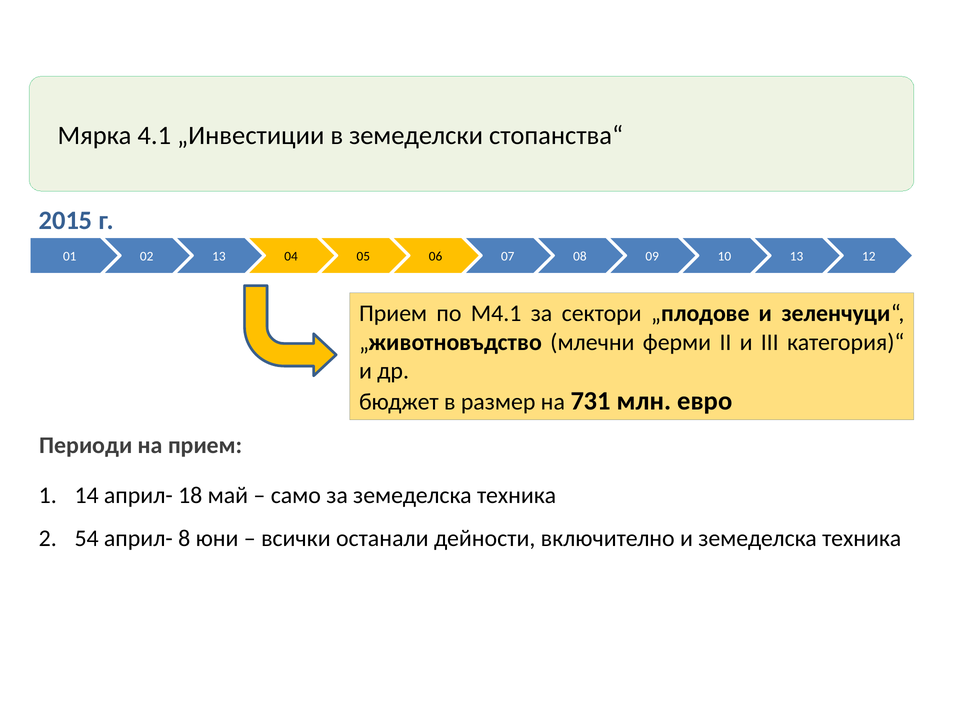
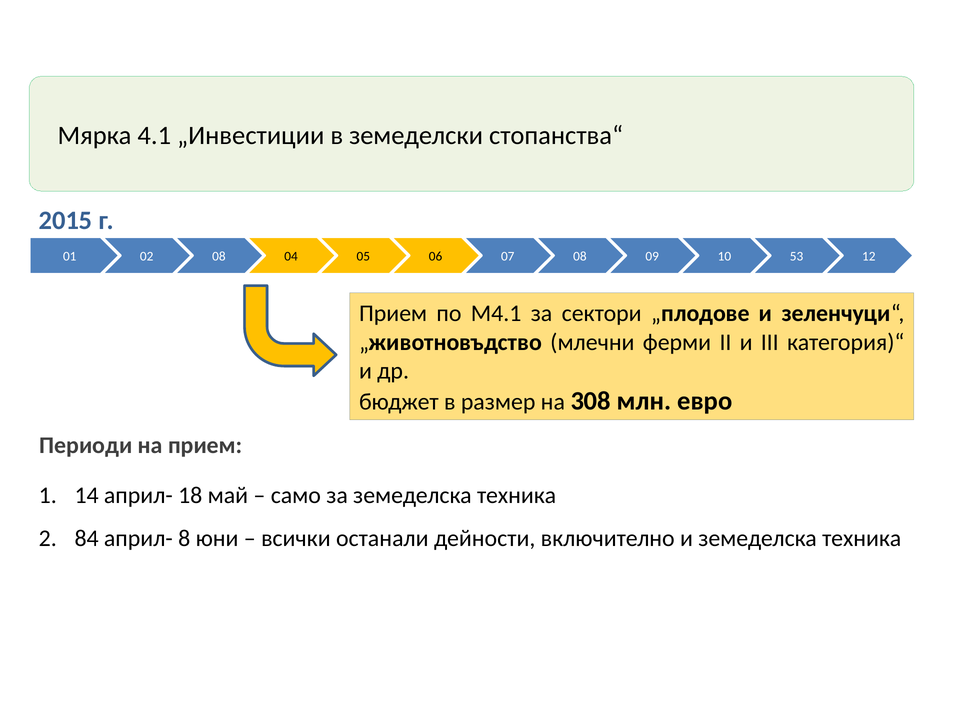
02 13: 13 -> 08
10 13: 13 -> 53
731: 731 -> 308
54: 54 -> 84
